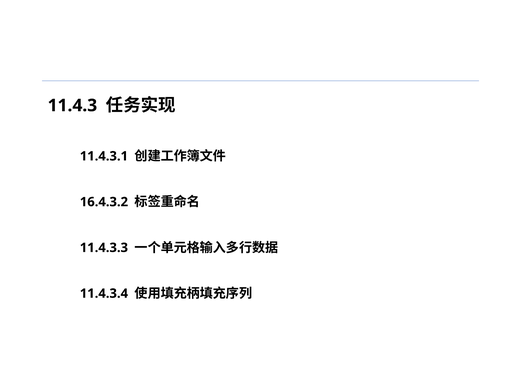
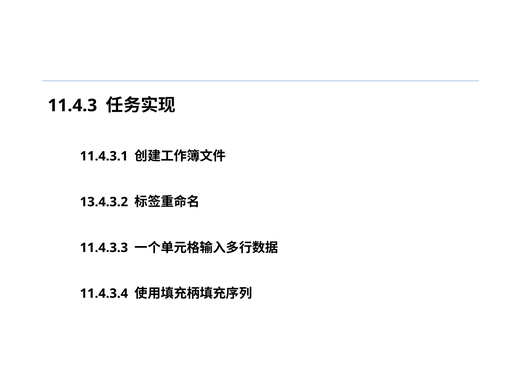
16.4.3.2: 16.4.3.2 -> 13.4.3.2
